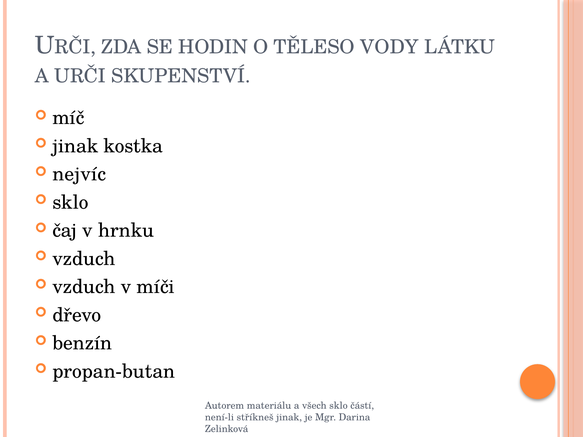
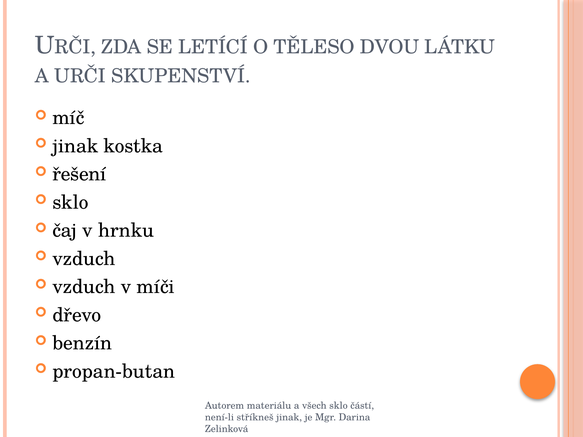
HODIN: HODIN -> LETÍCÍ
VODY: VODY -> DVOU
nejvíc: nejvíc -> řešení
